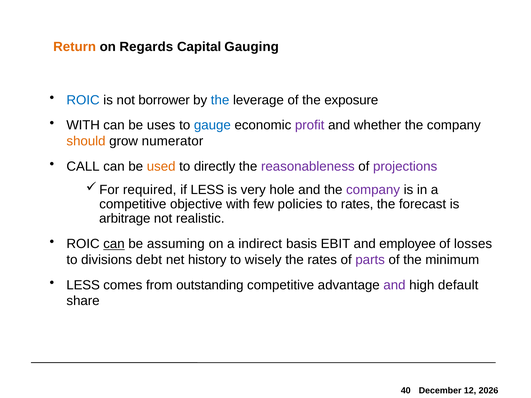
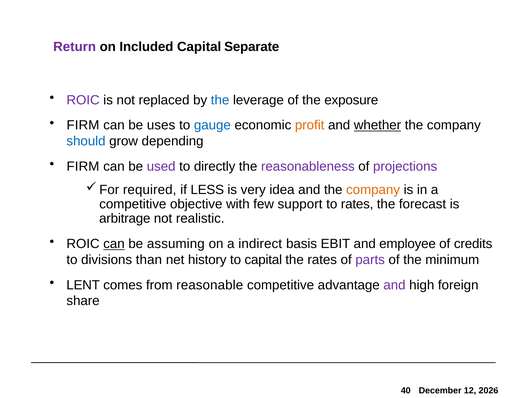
Return colour: orange -> purple
Regards: Regards -> Included
Gauging: Gauging -> Separate
ROIC at (83, 100) colour: blue -> purple
borrower: borrower -> replaced
WITH at (83, 125): WITH -> FIRM
profit colour: purple -> orange
whether underline: none -> present
should colour: orange -> blue
numerator: numerator -> depending
CALL at (83, 166): CALL -> FIRM
used colour: orange -> purple
hole: hole -> idea
company at (373, 190) colour: purple -> orange
policies: policies -> support
losses: losses -> credits
debt: debt -> than
to wisely: wisely -> capital
LESS at (83, 285): LESS -> LENT
outstanding: outstanding -> reasonable
default: default -> foreign
